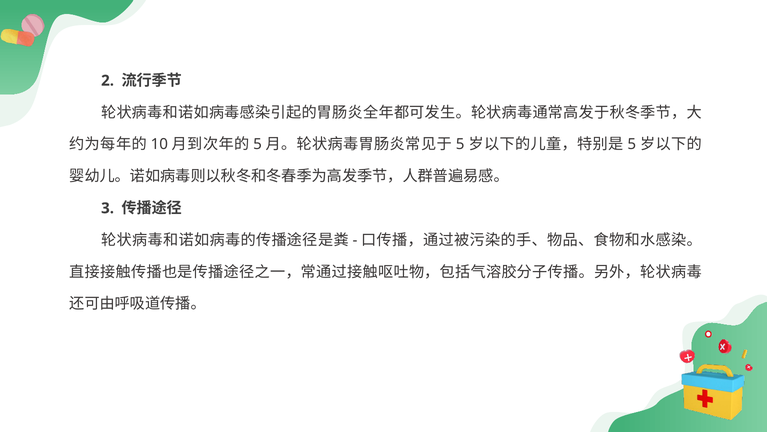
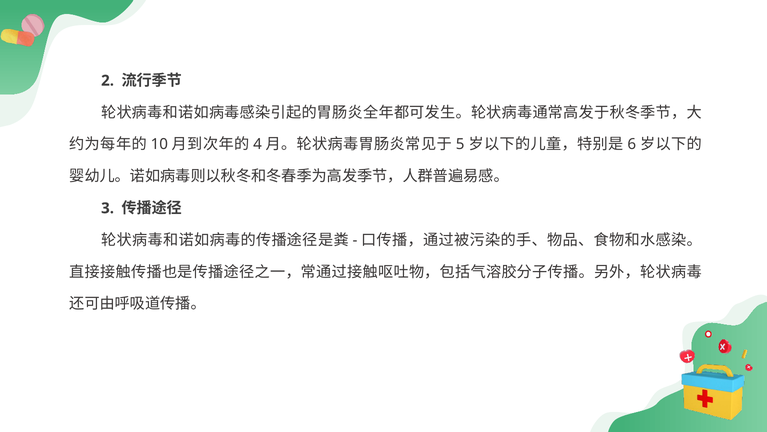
5 at (258, 144): 5 -> 4
5 at (632, 144): 5 -> 6
